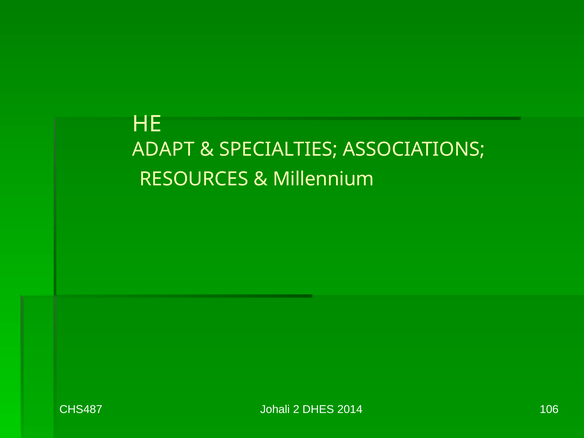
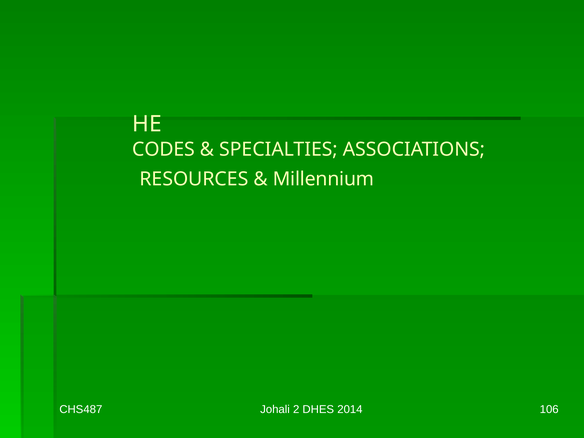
ADAPT: ADAPT -> CODES
